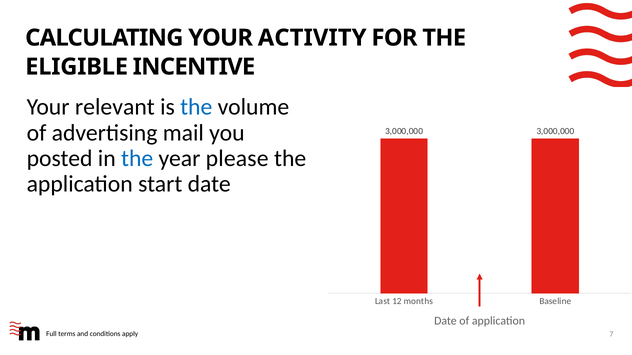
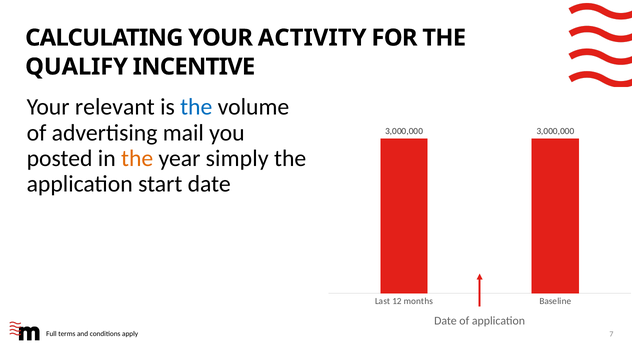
ELIGIBLE: ELIGIBLE -> QUALIFY
the at (137, 159) colour: blue -> orange
please: please -> simply
